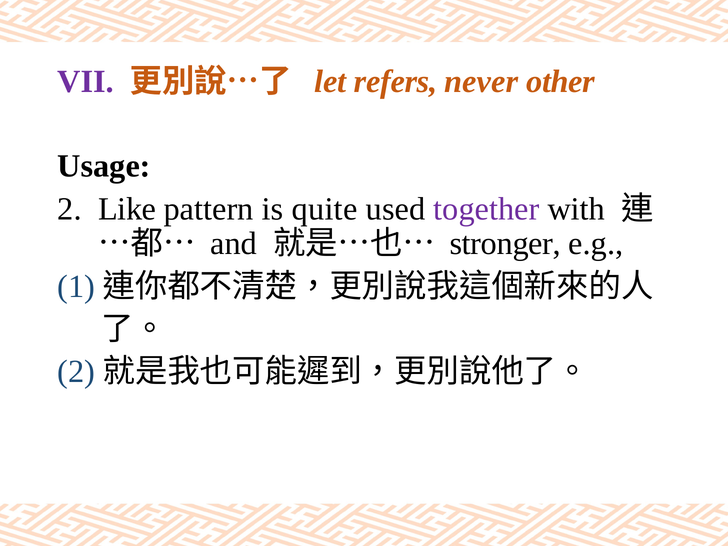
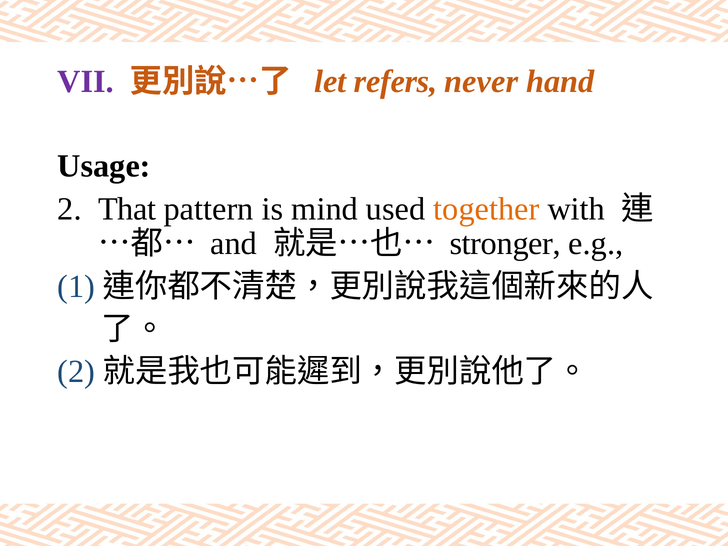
other: other -> hand
Like: Like -> That
quite: quite -> mind
together colour: purple -> orange
